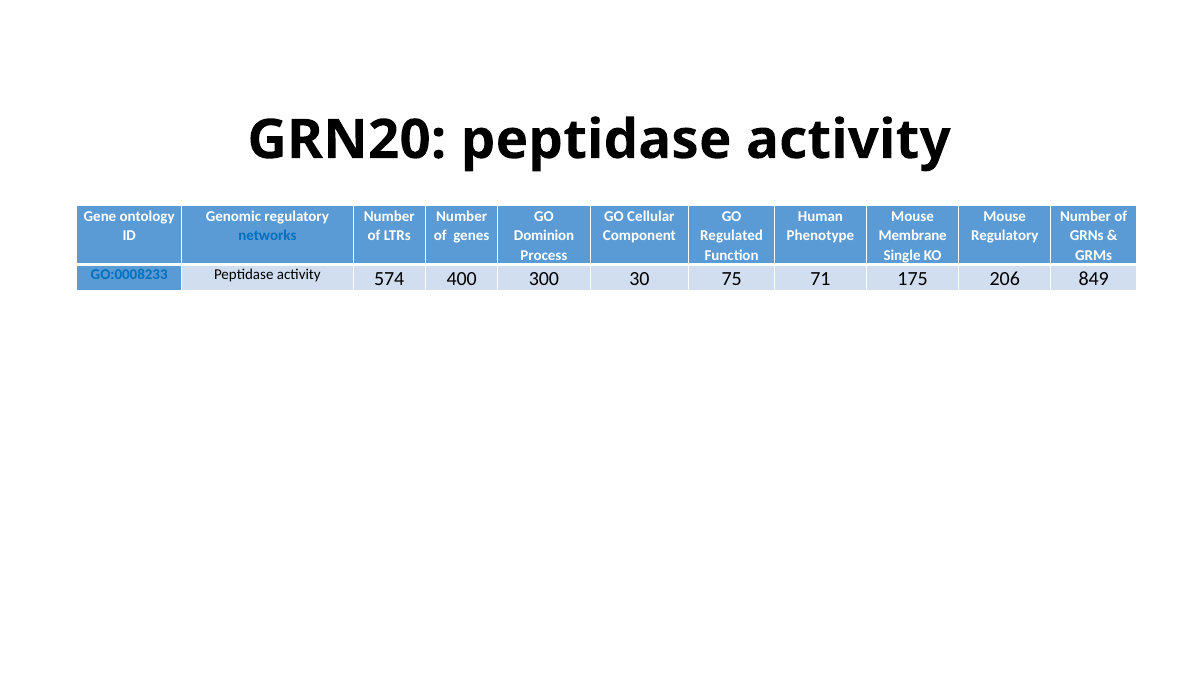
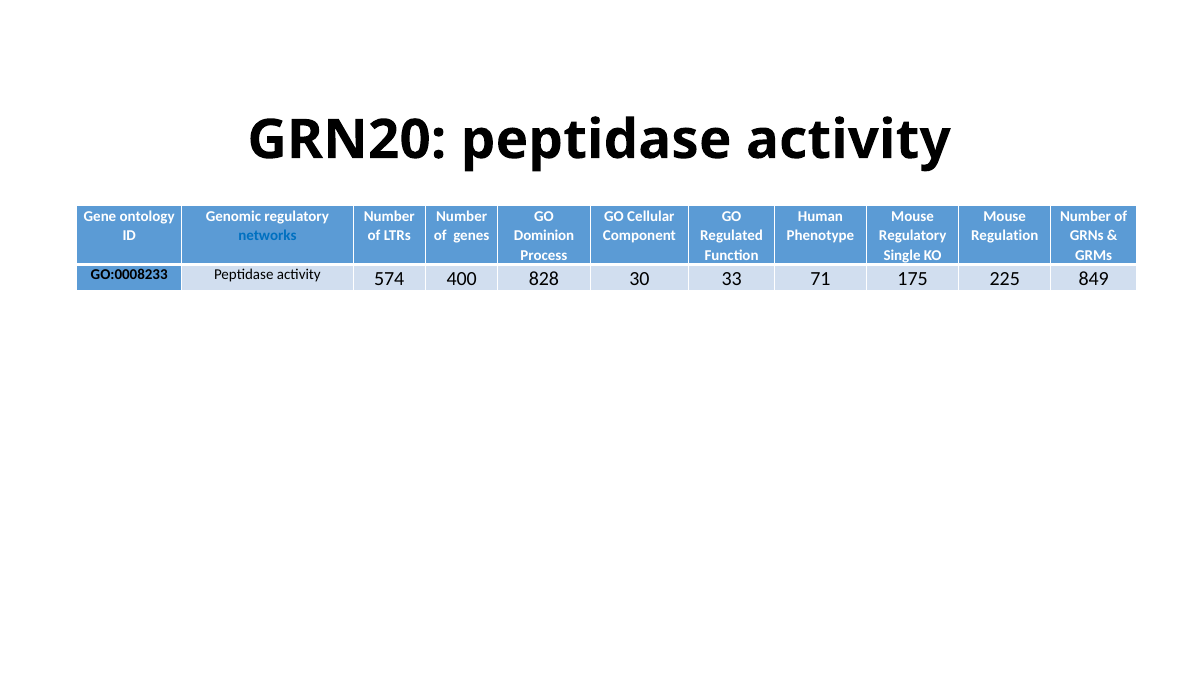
Membrane at (913, 236): Membrane -> Regulatory
Regulatory at (1005, 236): Regulatory -> Regulation
GO:0008233 colour: blue -> black
300: 300 -> 828
75: 75 -> 33
206: 206 -> 225
